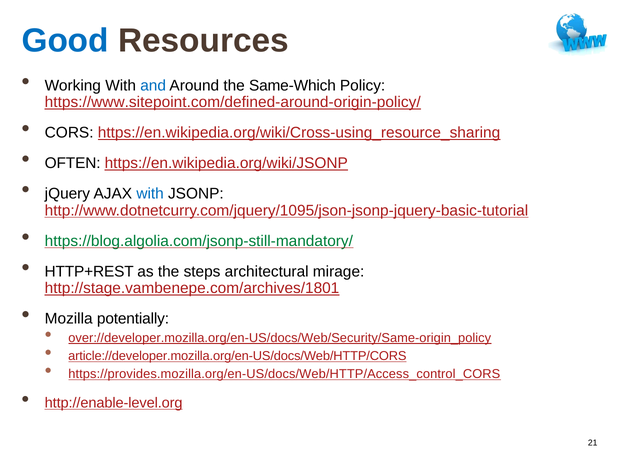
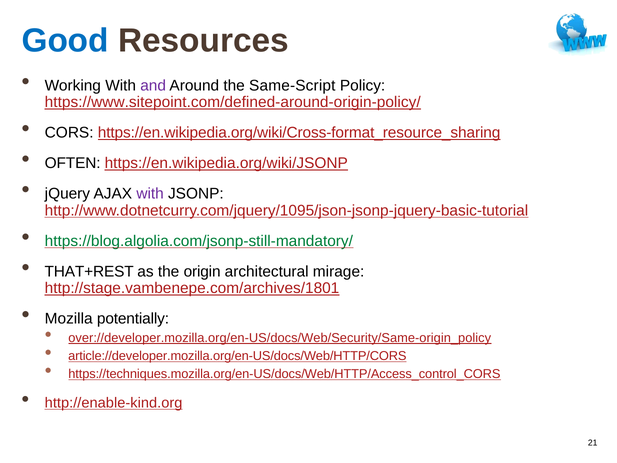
and colour: blue -> purple
Same-Which: Same-Which -> Same-Script
https://en.wikipedia.org/wiki/Cross-using_resource_sharing: https://en.wikipedia.org/wiki/Cross-using_resource_sharing -> https://en.wikipedia.org/wiki/Cross-format_resource_sharing
with at (150, 194) colour: blue -> purple
HTTP+REST: HTTP+REST -> THAT+REST
steps: steps -> origin
https://provides.mozilla.org/en-US/docs/Web/HTTP/Access_control_CORS: https://provides.mozilla.org/en-US/docs/Web/HTTP/Access_control_CORS -> https://techniques.mozilla.org/en-US/docs/Web/HTTP/Access_control_CORS
http://enable-level.org: http://enable-level.org -> http://enable-kind.org
